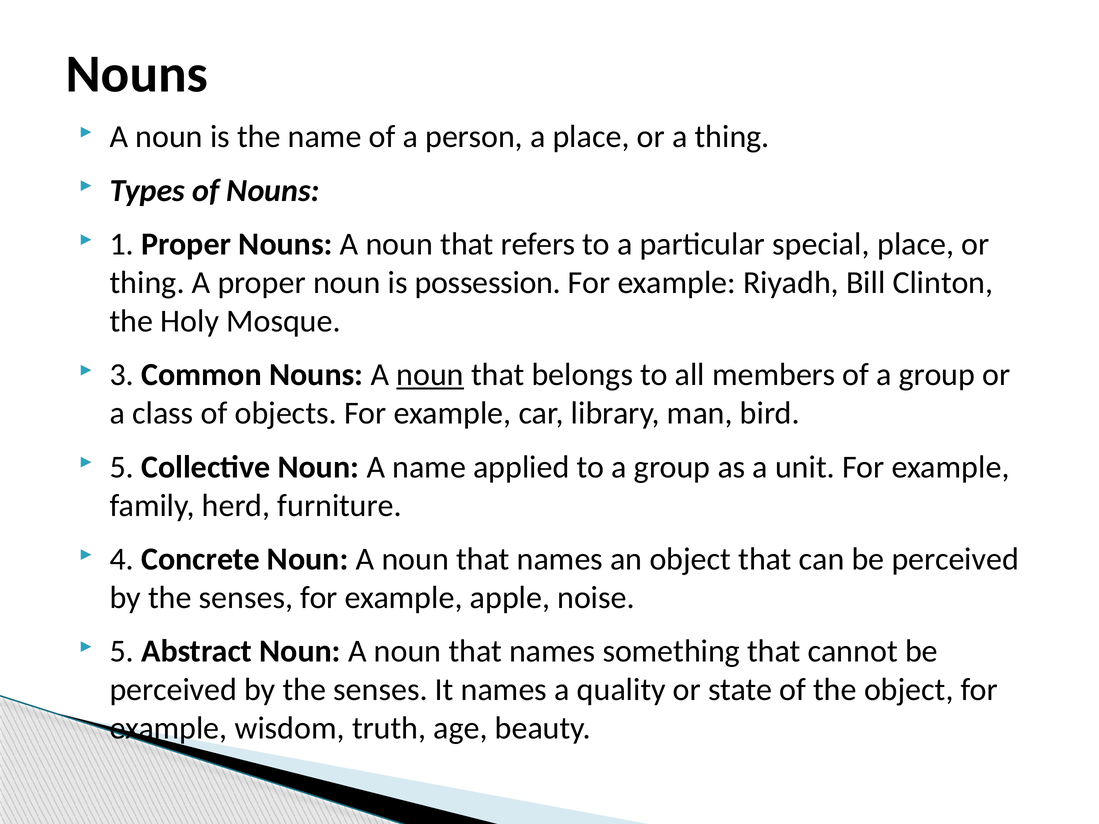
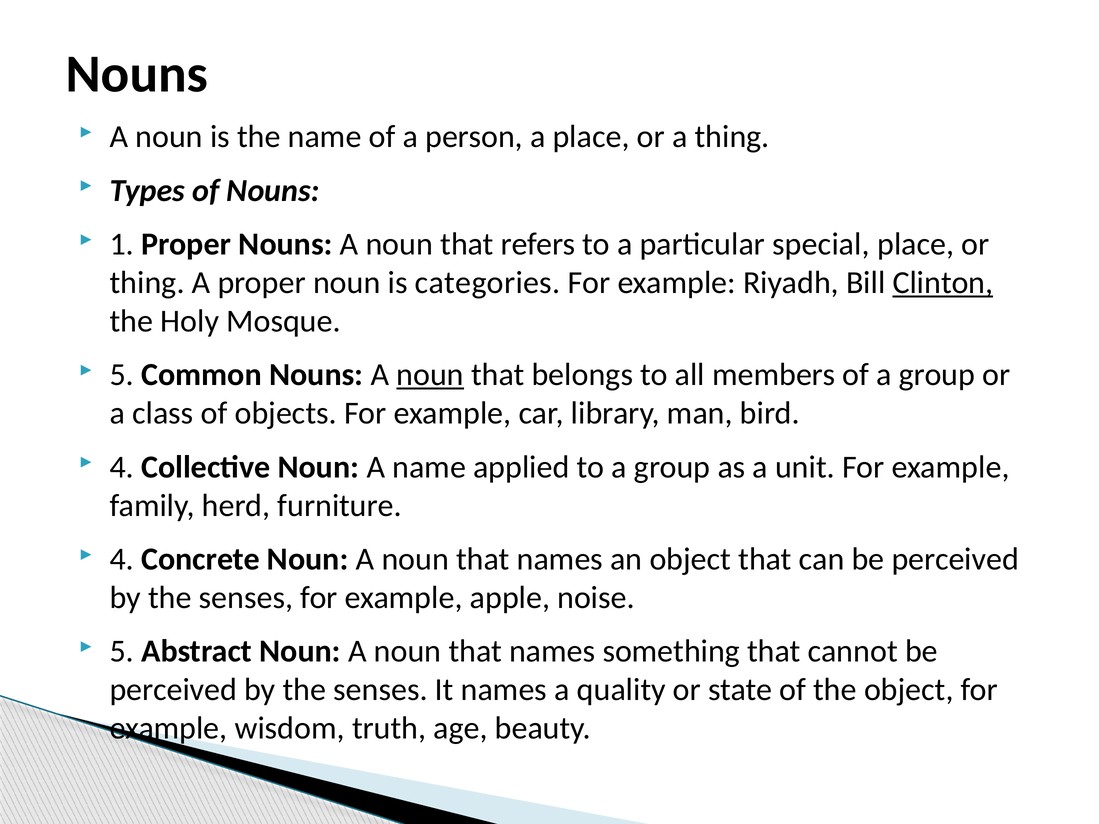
possession: possession -> categories
Clinton underline: none -> present
3 at (122, 375): 3 -> 5
5 at (122, 467): 5 -> 4
